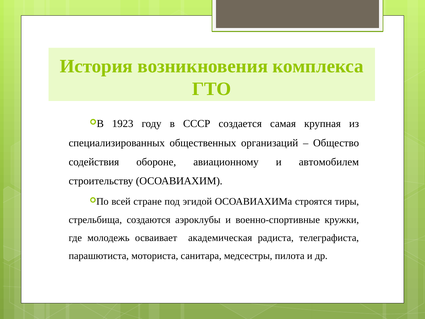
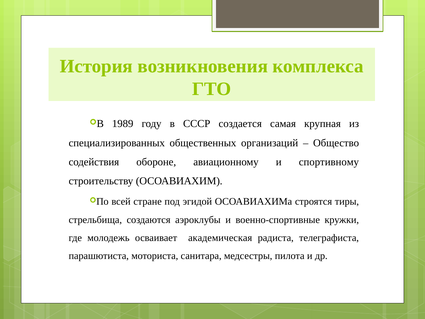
1923: 1923 -> 1989
автомобилем: автомобилем -> спортивному
